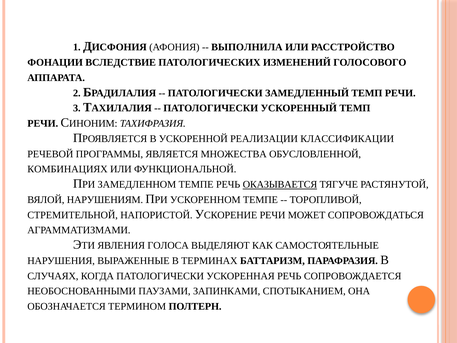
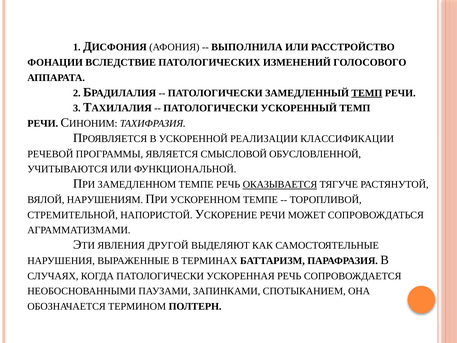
ТЕМП at (367, 93) underline: none -> present
МНОЖЕСТВА: МНОЖЕСТВА -> СМЫСЛОВОЙ
КОМБИНАЦИЯХ: КОМБИНАЦИЯХ -> УЧИТЫВАЮТСЯ
ГОЛОСА: ГОЛОСА -> ДРУГОЙ
